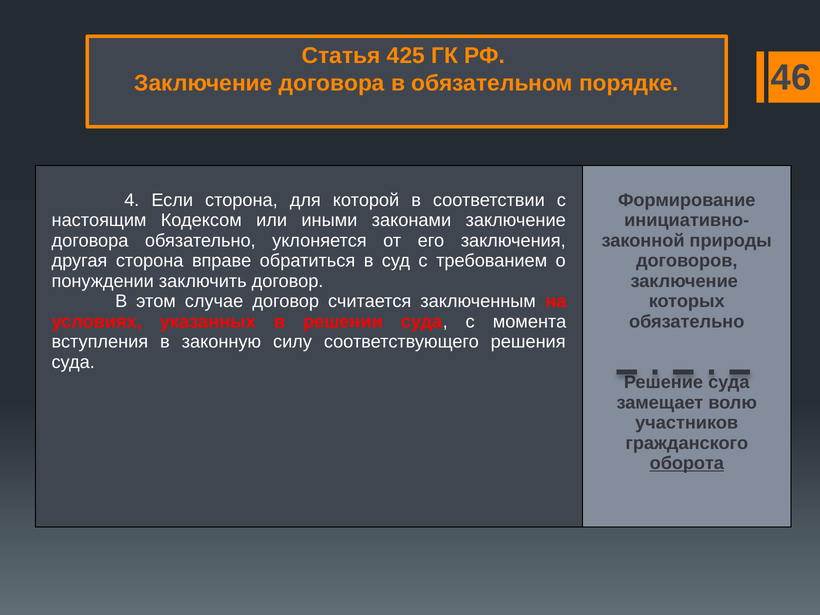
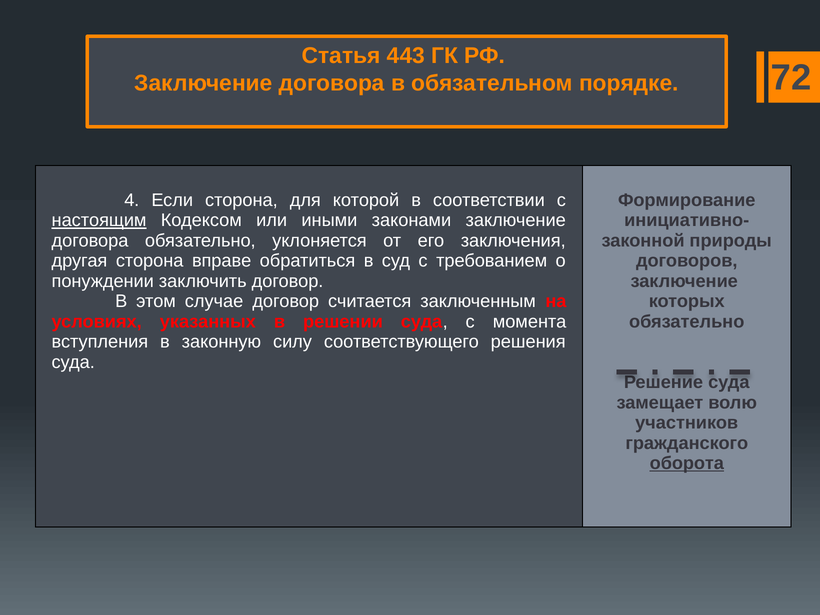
425: 425 -> 443
46: 46 -> 72
настоящим underline: none -> present
